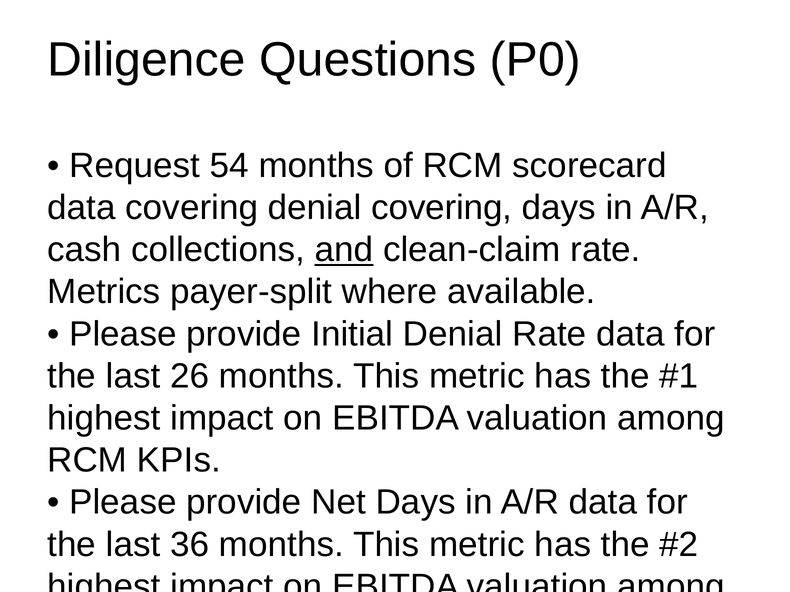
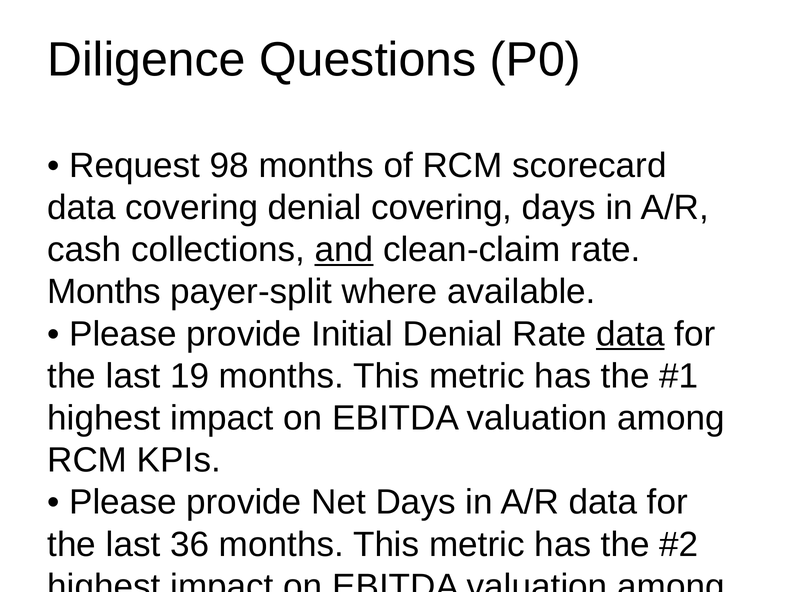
54: 54 -> 98
Metrics at (104, 292): Metrics -> Months
data at (630, 334) underline: none -> present
26: 26 -> 19
